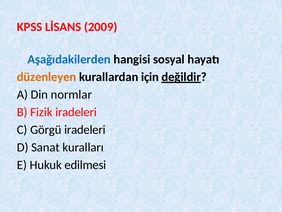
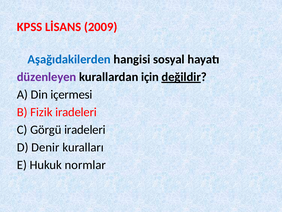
düzenleyen colour: orange -> purple
normlar: normlar -> içermesi
Sanat: Sanat -> Denir
edilmesi: edilmesi -> normlar
